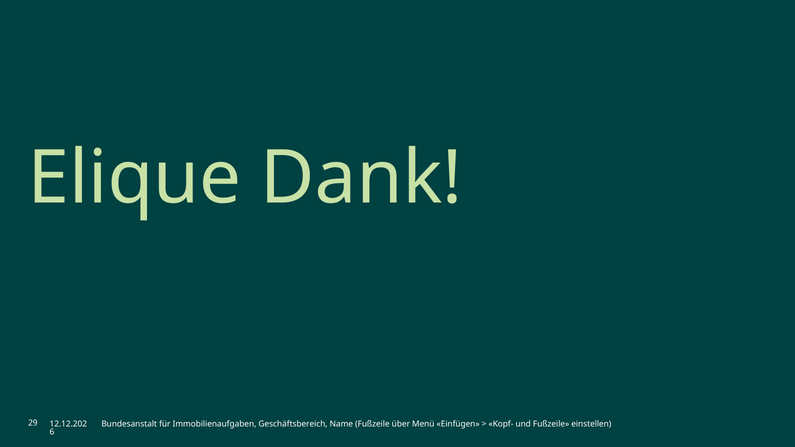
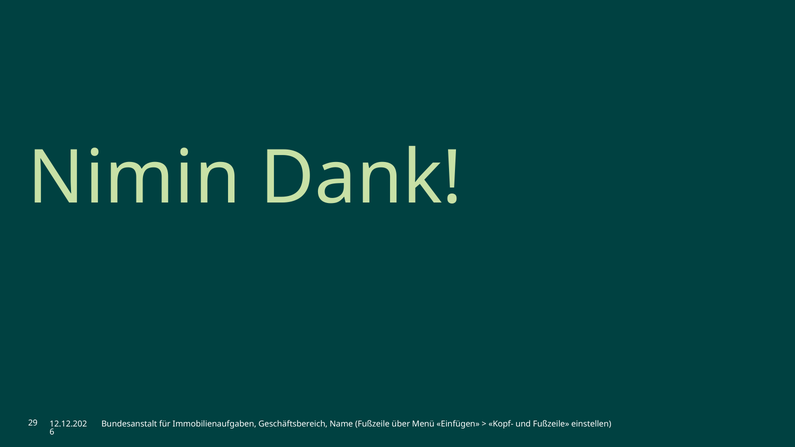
Elique: Elique -> Nimin
